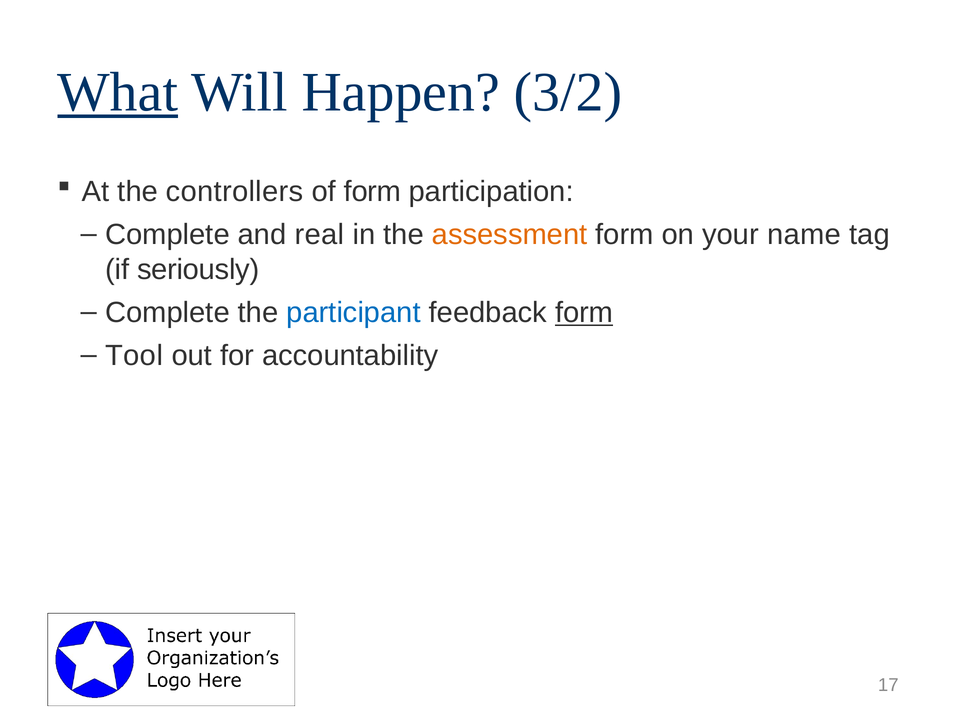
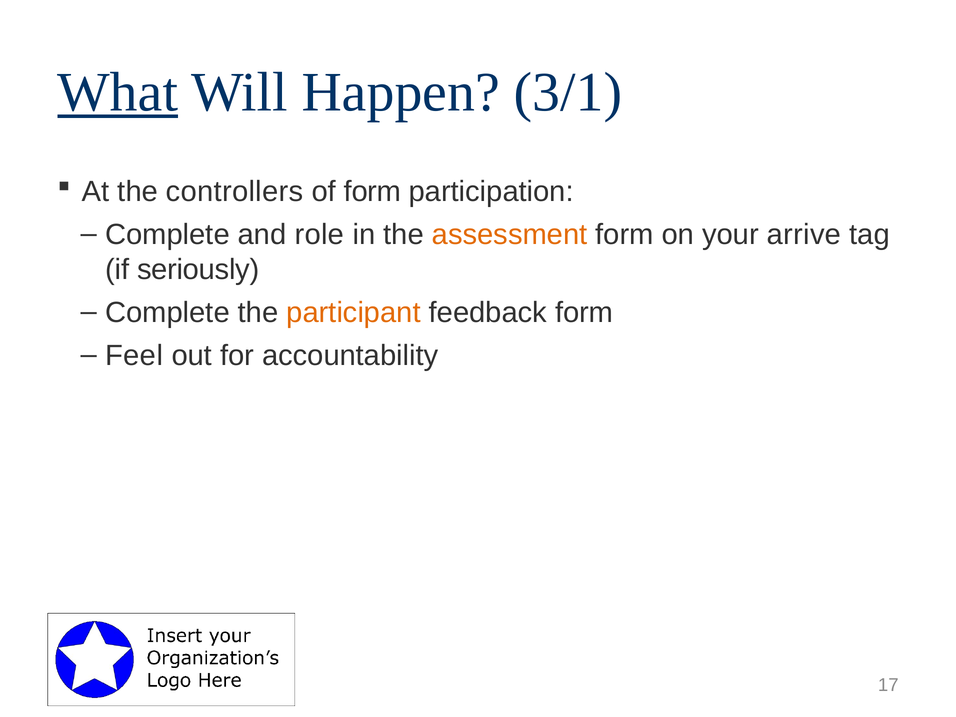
3/2: 3/2 -> 3/1
real: real -> role
name: name -> arrive
participant colour: blue -> orange
form at (584, 313) underline: present -> none
Tool: Tool -> Feel
